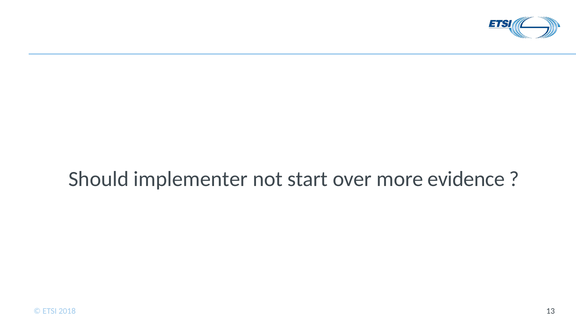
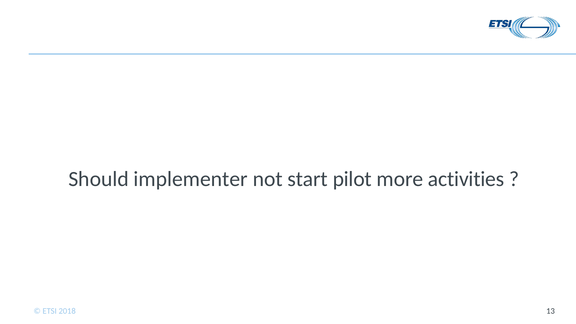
over: over -> pilot
evidence: evidence -> activities
